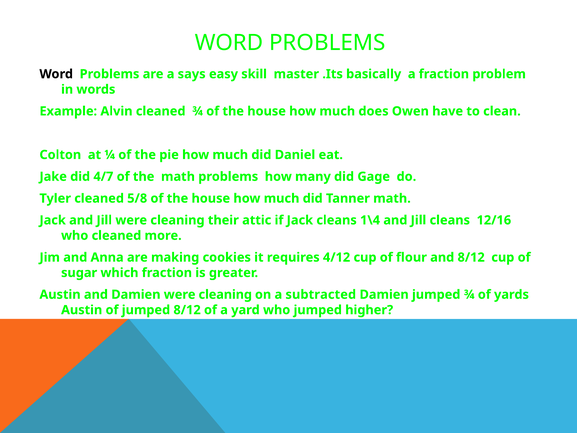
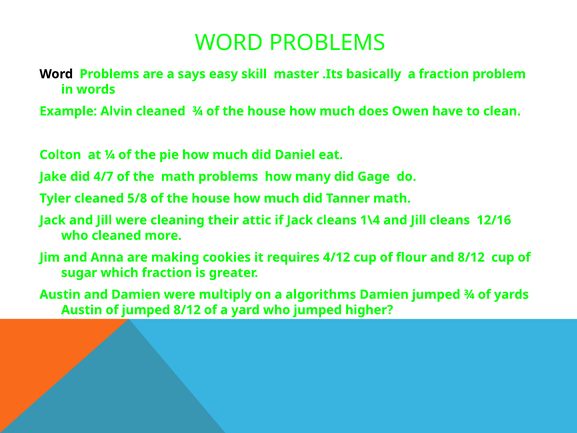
Damien were cleaning: cleaning -> multiply
subtracted: subtracted -> algorithms
